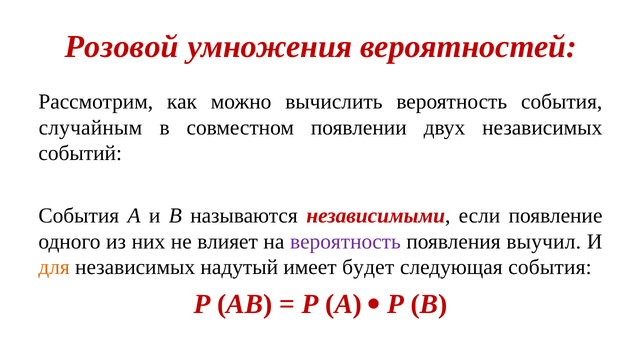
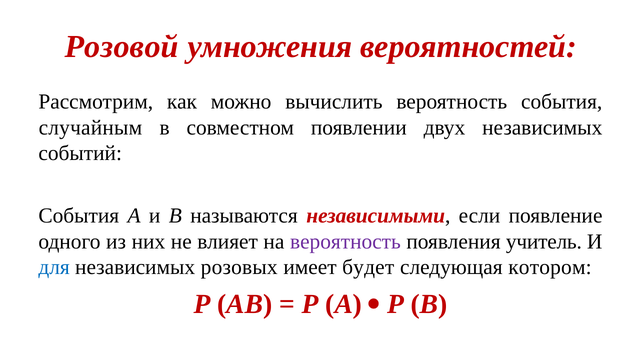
выучил: выучил -> учитель
для colour: orange -> blue
надутый: надутый -> розовых
следующая события: события -> котором
